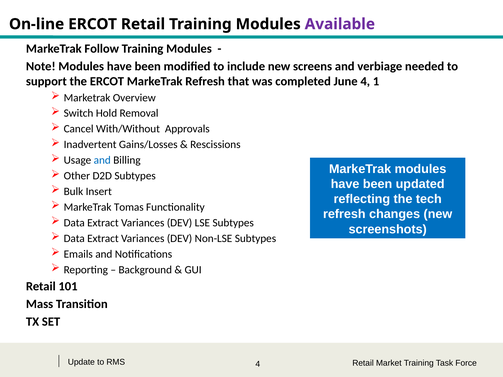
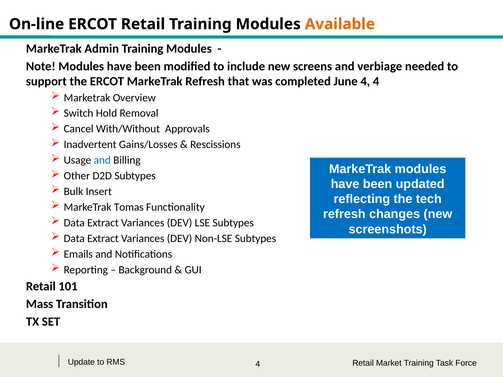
Available colour: purple -> orange
Follow: Follow -> Admin
4 1: 1 -> 4
